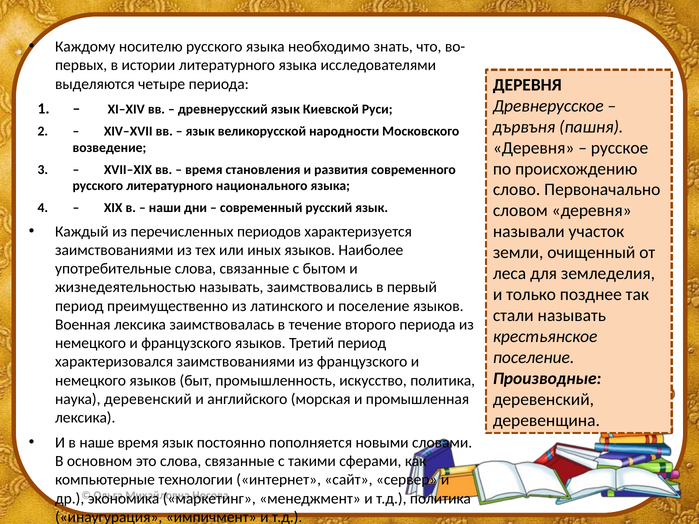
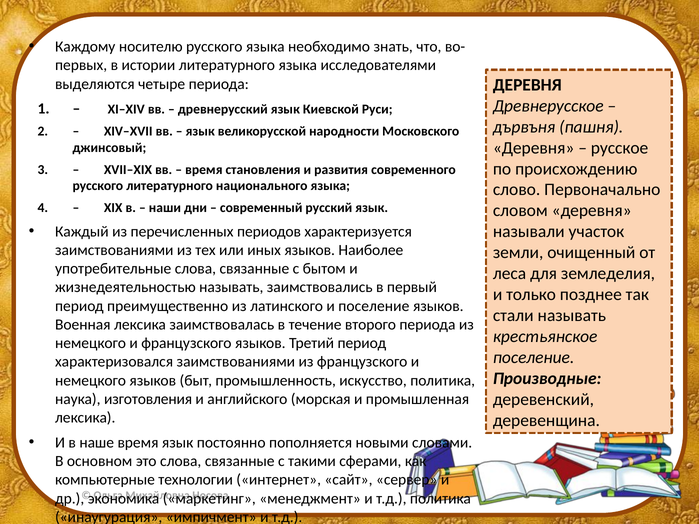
возведение: возведение -> джинсовый
наука деревенский: деревенский -> изготовления
